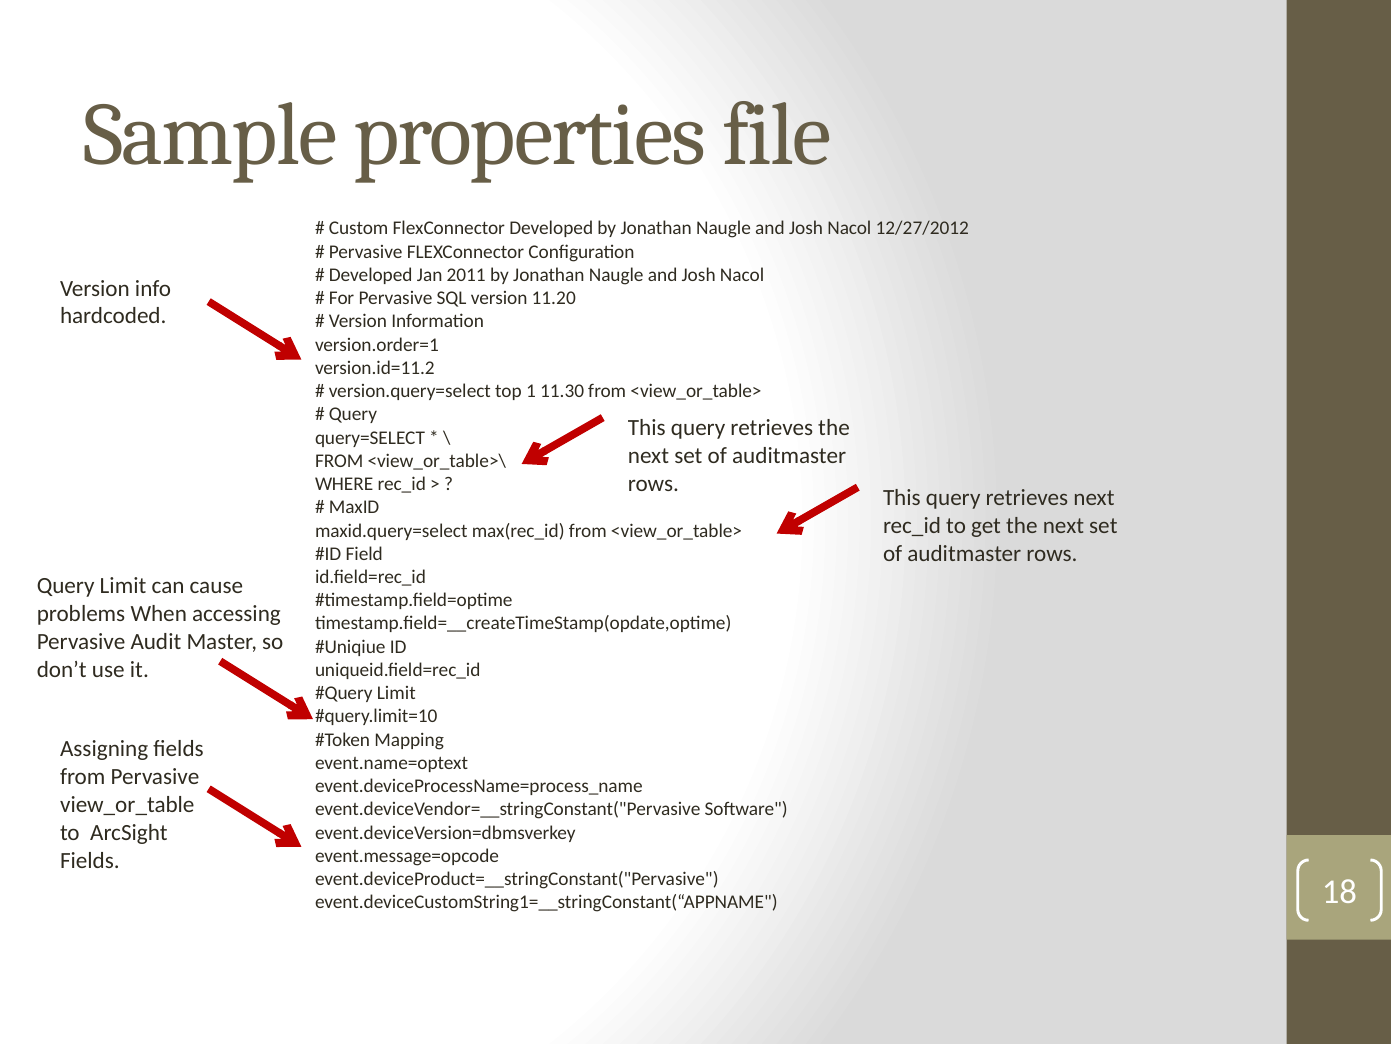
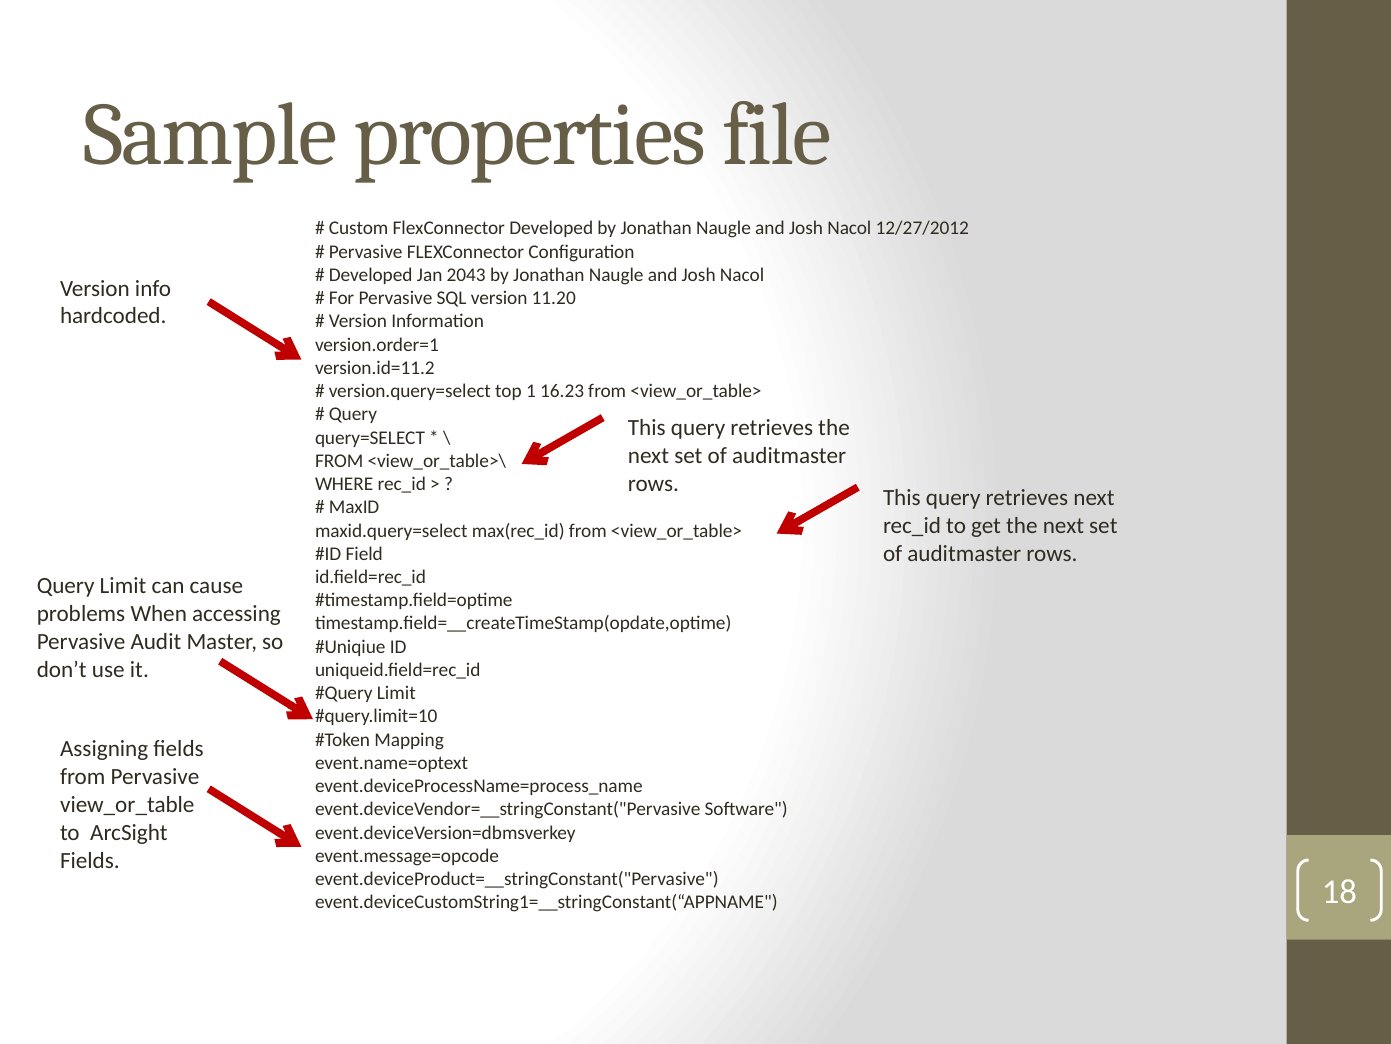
2011: 2011 -> 2043
11.30: 11.30 -> 16.23
